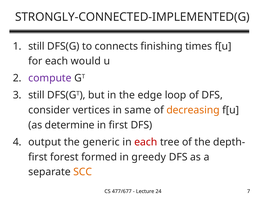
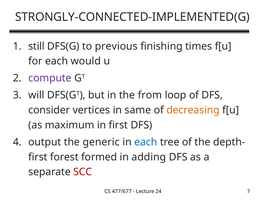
connects: connects -> previous
still at (36, 95): still -> will
edge: edge -> from
determine: determine -> maximum
each at (146, 142) colour: red -> blue
greedy: greedy -> adding
SCC colour: orange -> red
